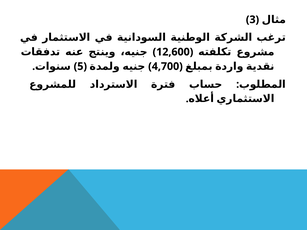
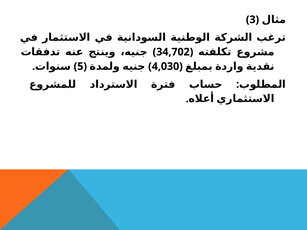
12,600: 12,600 -> 34,702
4,700: 4,700 -> 4,030
